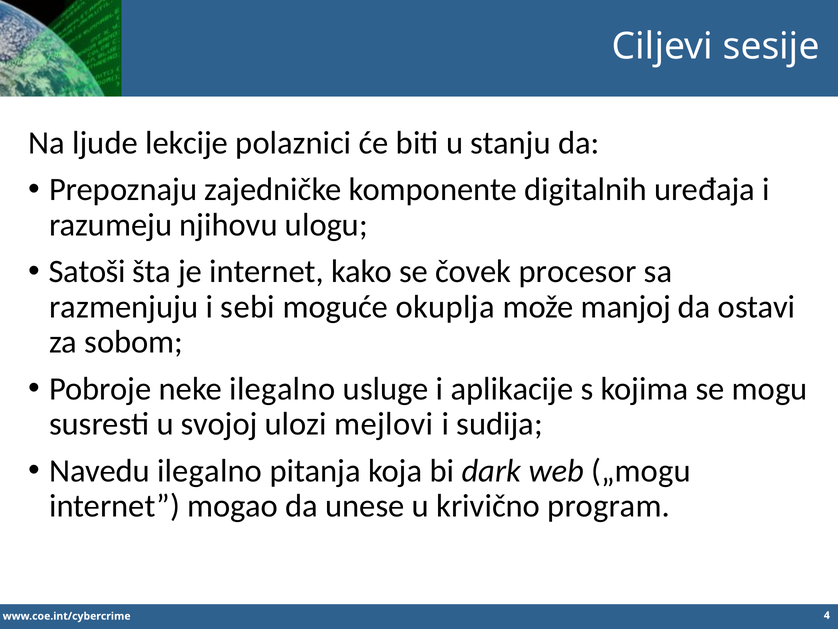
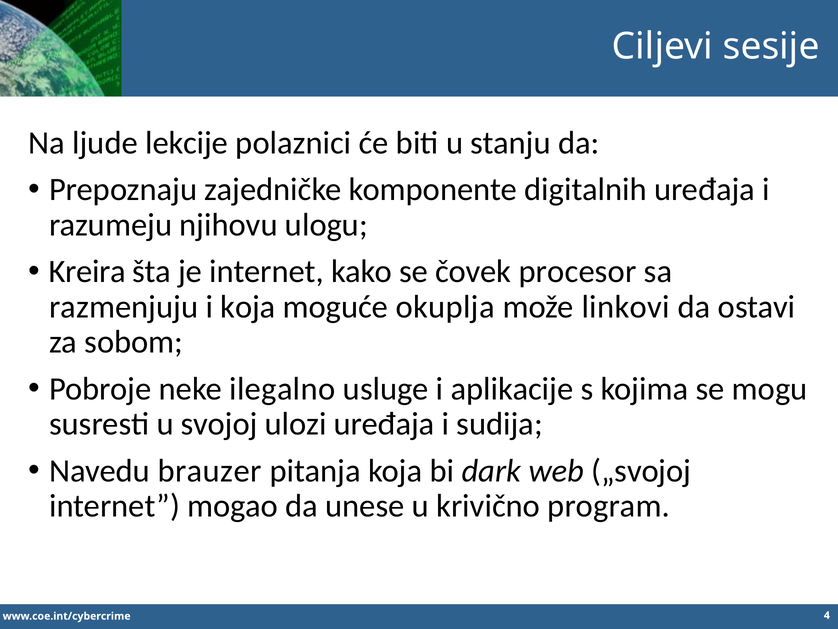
Satoši: Satoši -> Kreira
i sebi: sebi -> koja
manjoj: manjoj -> linkovi
ulozi mejlovi: mejlovi -> uređaja
Navedu ilegalno: ilegalno -> brauzer
„mogu: „mogu -> „svojoj
